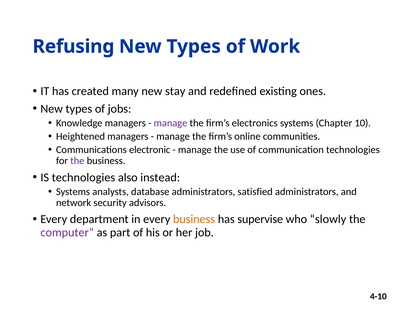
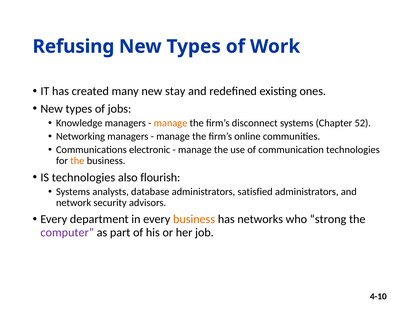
manage at (171, 123) colour: purple -> orange
electronics: electronics -> disconnect
10: 10 -> 52
Heightened: Heightened -> Networking
the at (77, 161) colour: purple -> orange
instead: instead -> flourish
supervise: supervise -> networks
slowly: slowly -> strong
